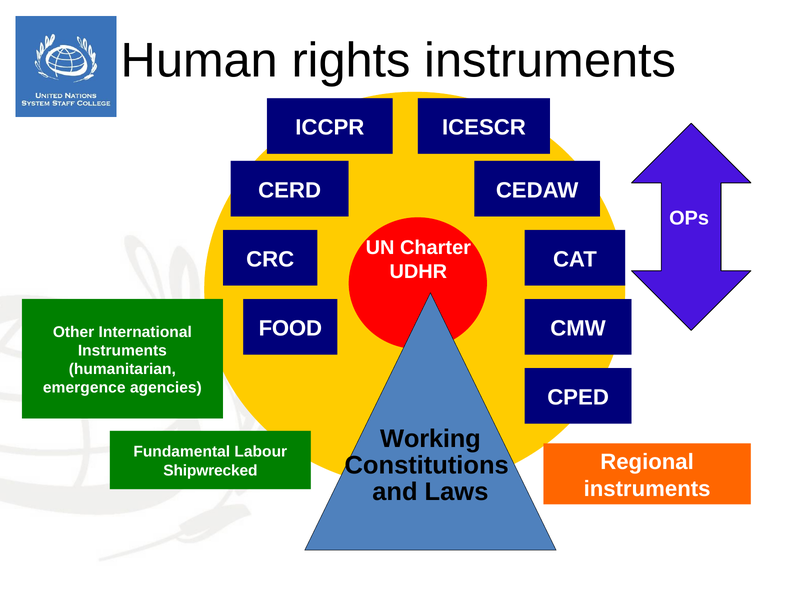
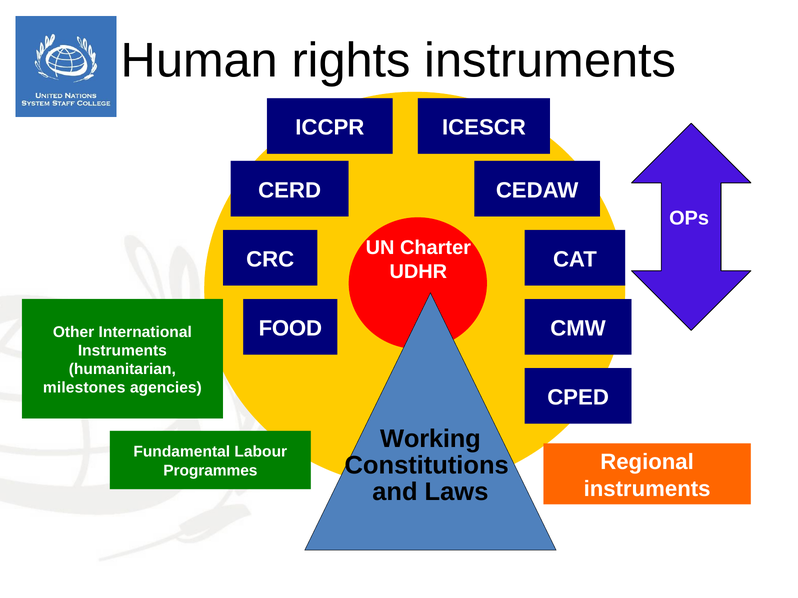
emergence: emergence -> milestones
Shipwrecked: Shipwrecked -> Programmes
